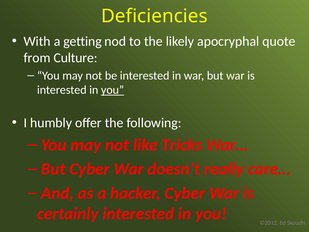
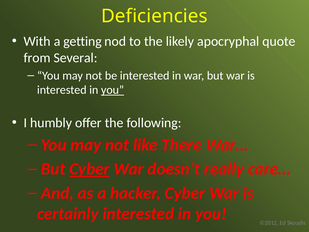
Culture: Culture -> Several
Tricks: Tricks -> There
Cyber at (90, 169) underline: none -> present
